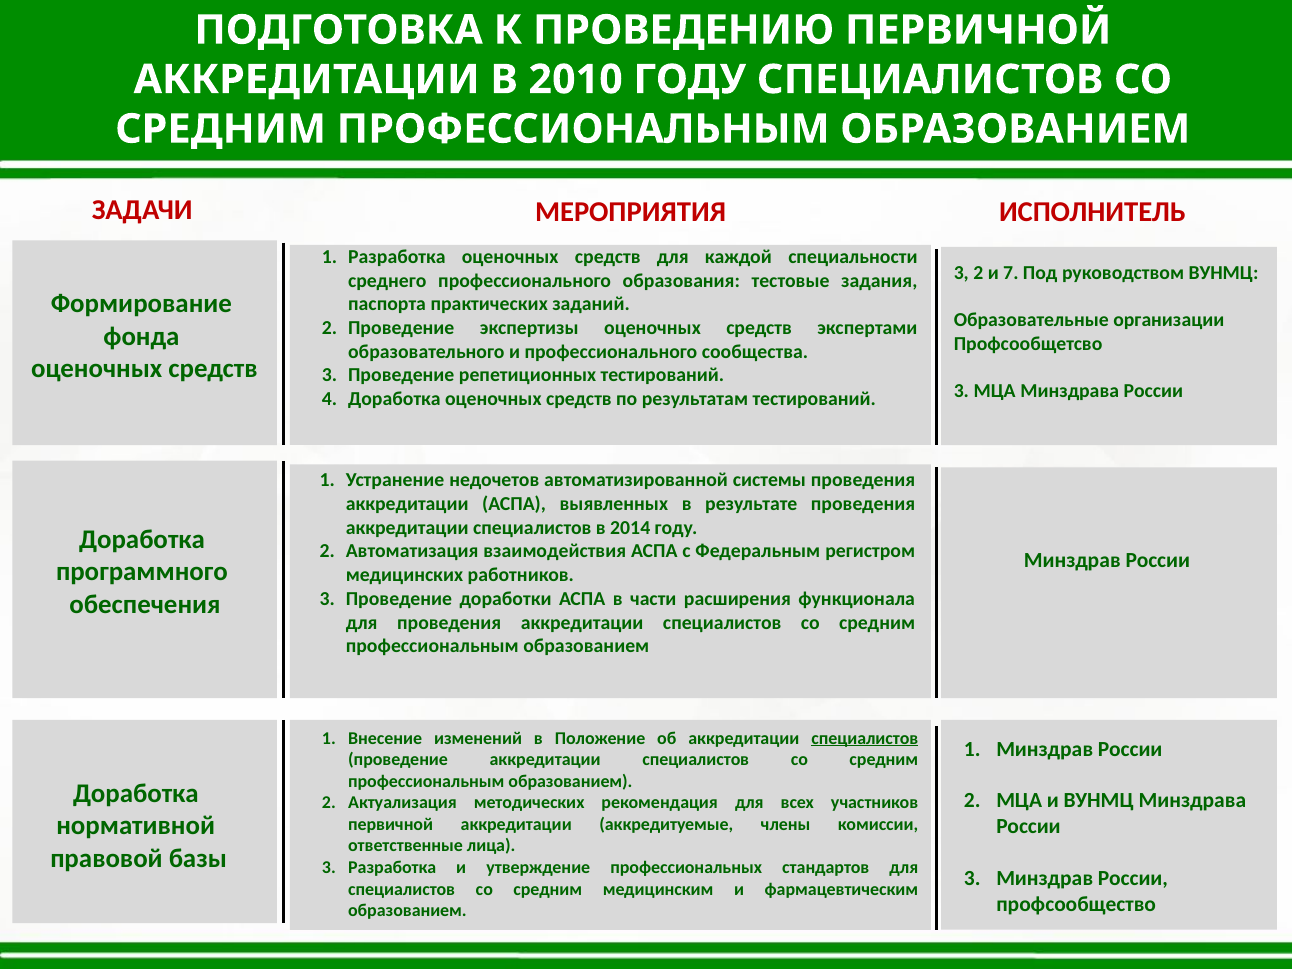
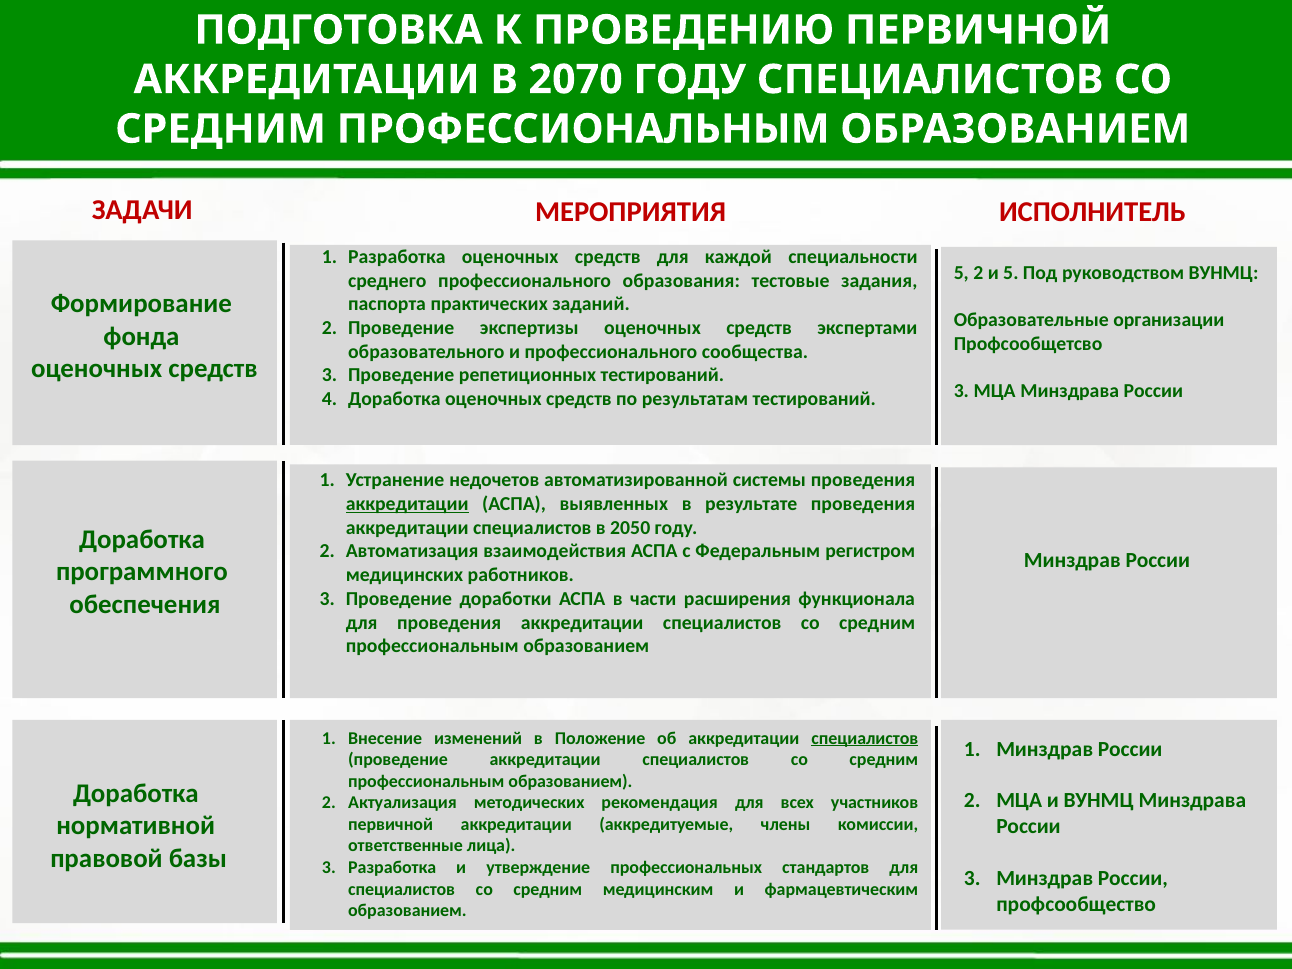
2010: 2010 -> 2070
3 at (961, 272): 3 -> 5
и 7: 7 -> 5
аккредитации at (407, 504) underline: none -> present
2014: 2014 -> 2050
